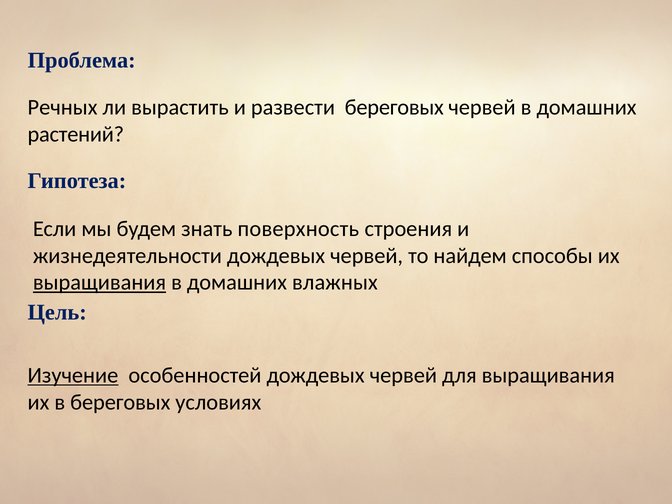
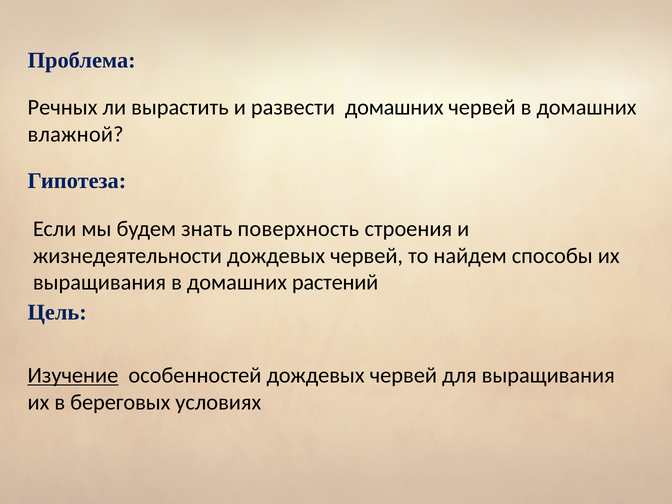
развести береговых: береговых -> домашних
растений: растений -> влажной
выращивания at (100, 283) underline: present -> none
влажных: влажных -> растений
